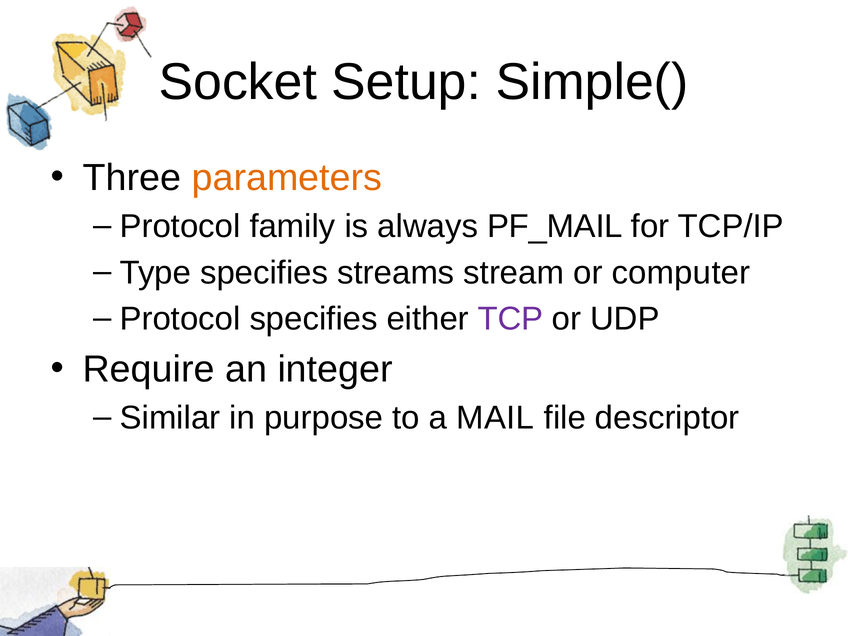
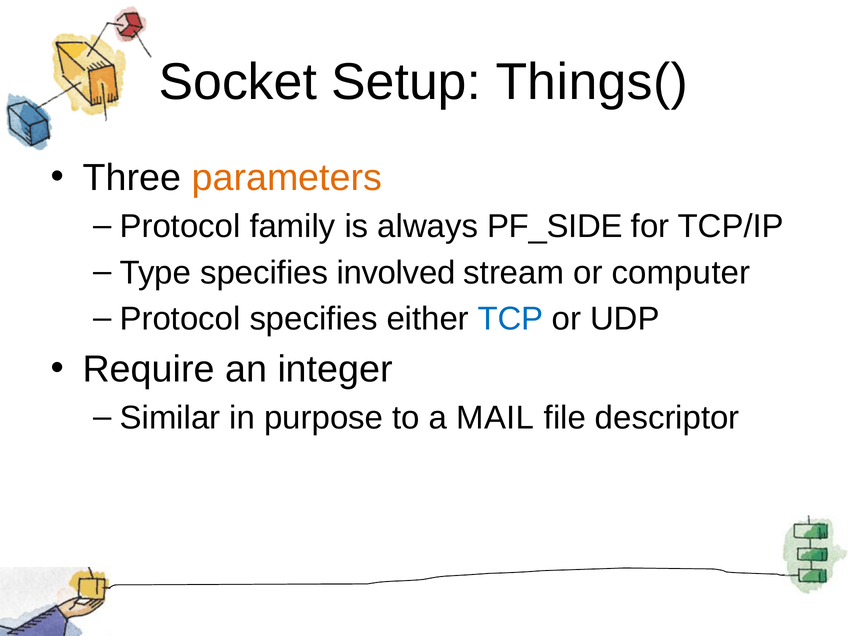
Simple(: Simple( -> Things(
PF_MAIL: PF_MAIL -> PF_SIDE
streams: streams -> involved
TCP colour: purple -> blue
